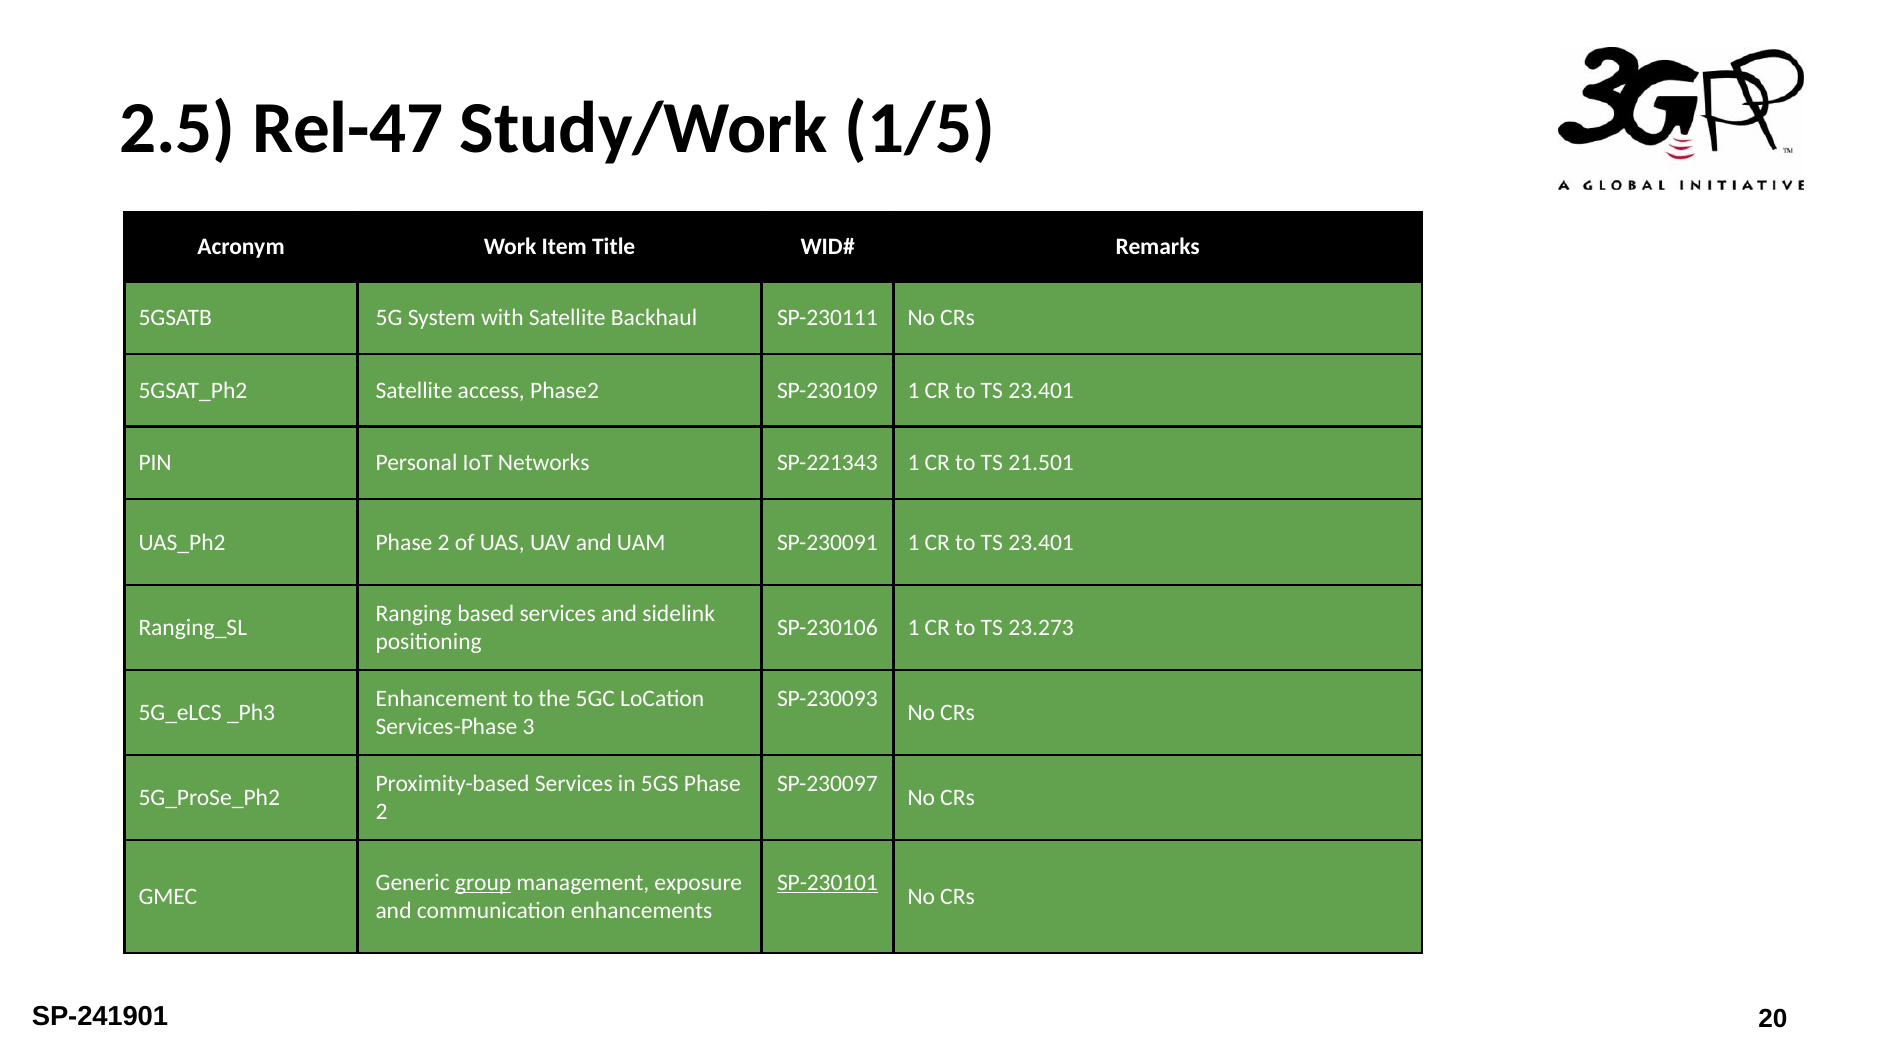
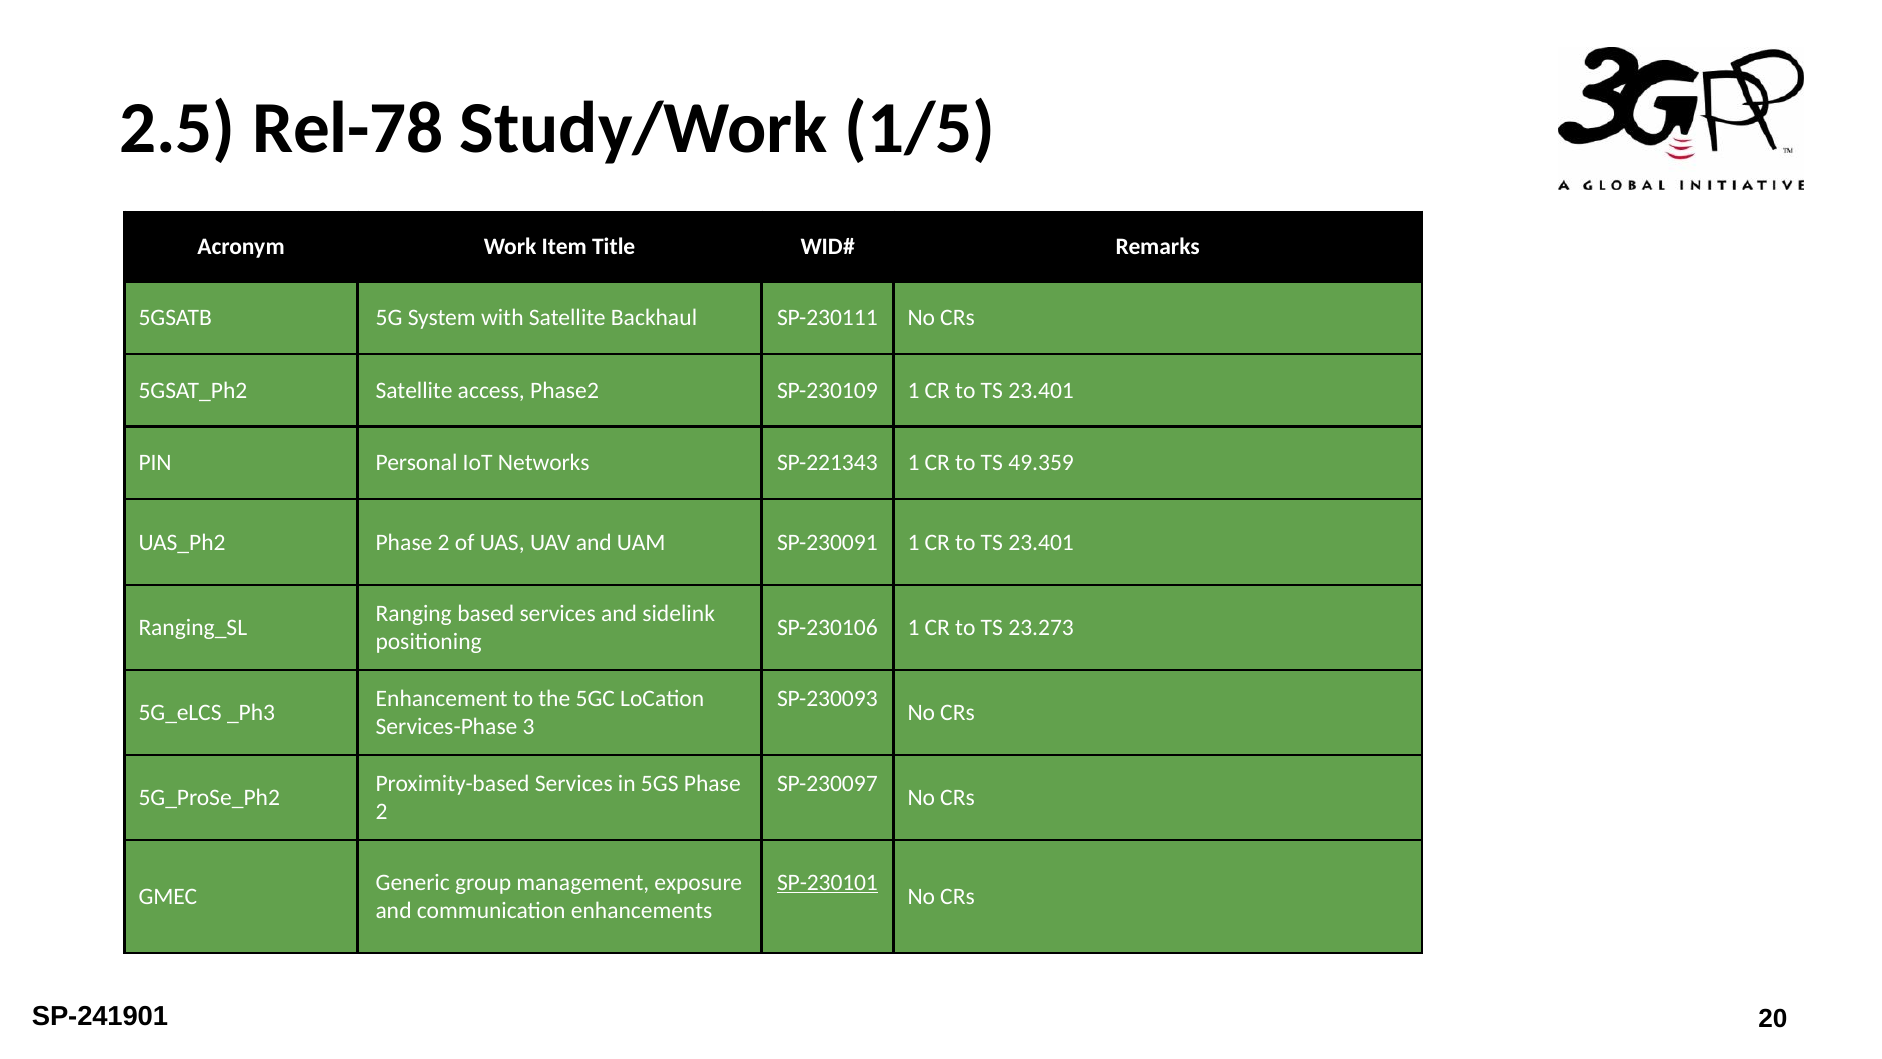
Rel-47: Rel-47 -> Rel-78
21.501: 21.501 -> 49.359
group underline: present -> none
